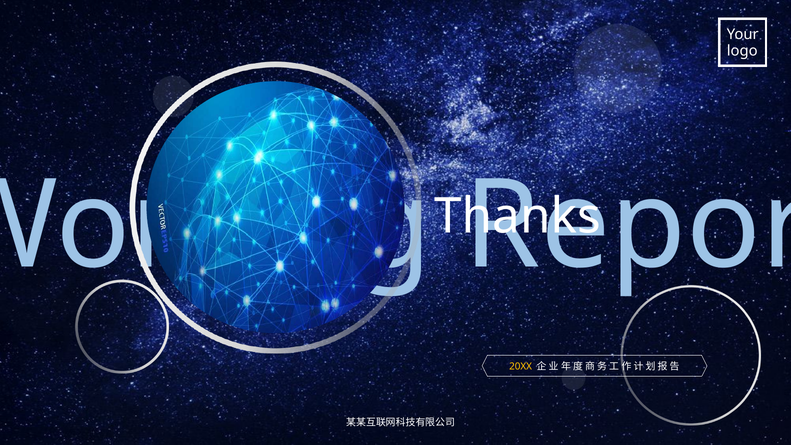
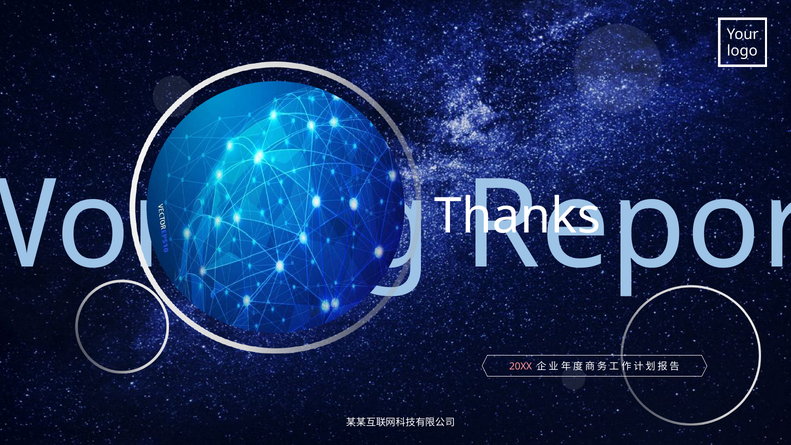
20XX colour: yellow -> pink
